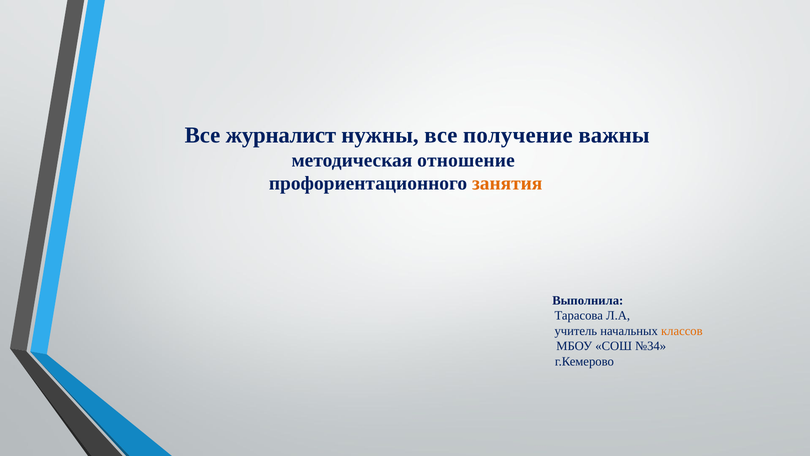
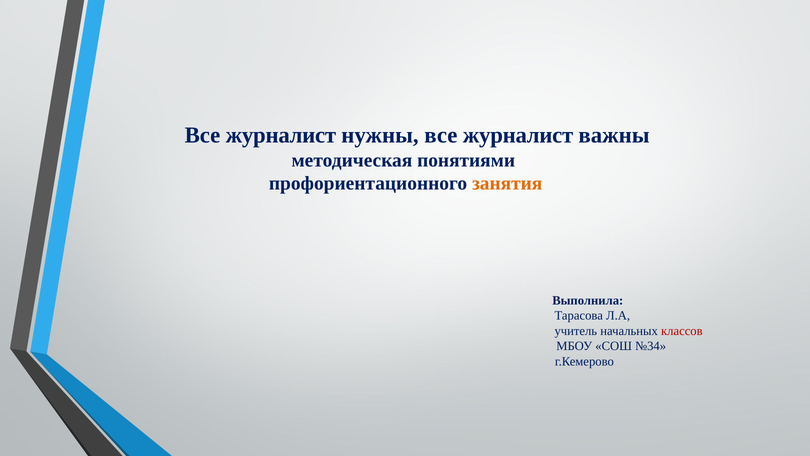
нужны все получение: получение -> журналист
отношение: отношение -> понятиями
классов colour: orange -> red
